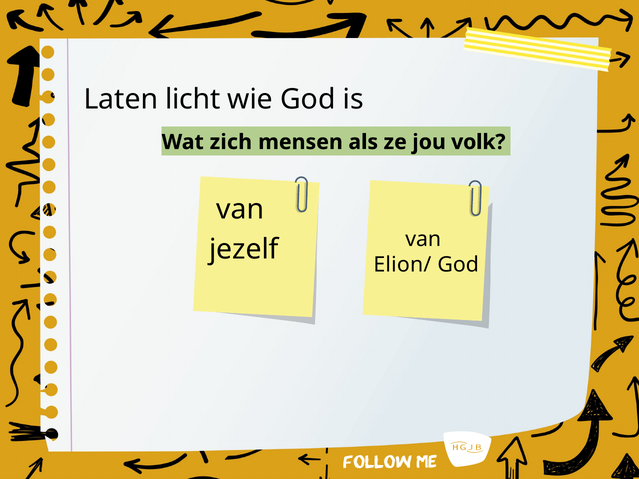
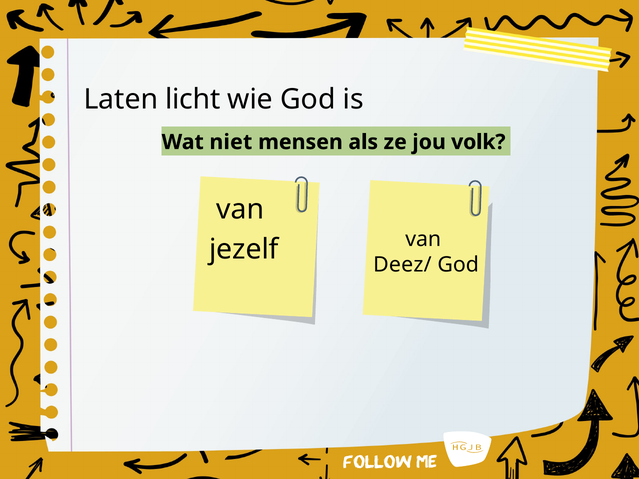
zich: zich -> niet
Elion/: Elion/ -> Deez/
